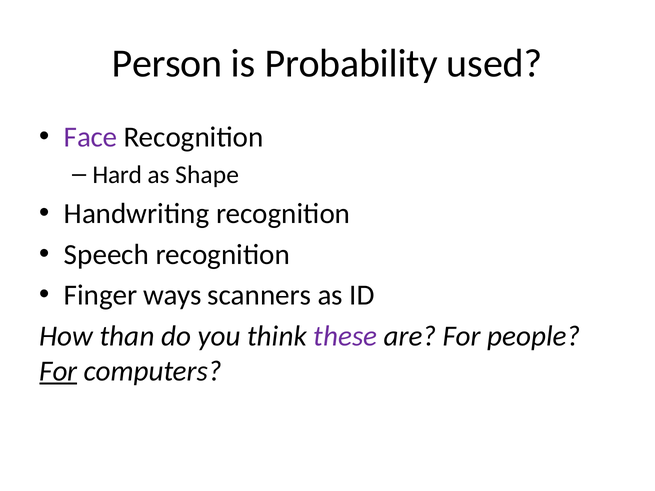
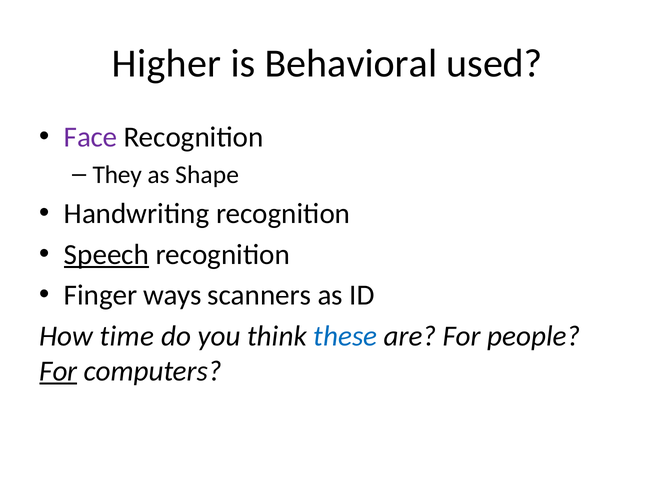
Person: Person -> Higher
Probability: Probability -> Behavioral
Hard: Hard -> They
Speech underline: none -> present
than: than -> time
these colour: purple -> blue
